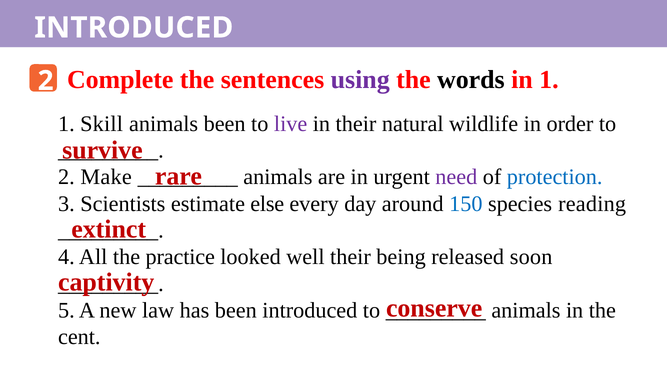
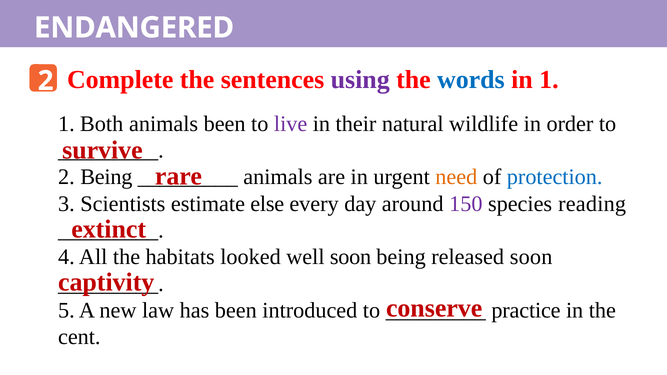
INTRODUCED at (134, 28): INTRODUCED -> ENDANGERED
words colour: black -> blue
Skill: Skill -> Both
2 Make: Make -> Being
need colour: purple -> orange
150 colour: blue -> purple
practice: practice -> habitats
well their: their -> soon
animals at (526, 311): animals -> practice
